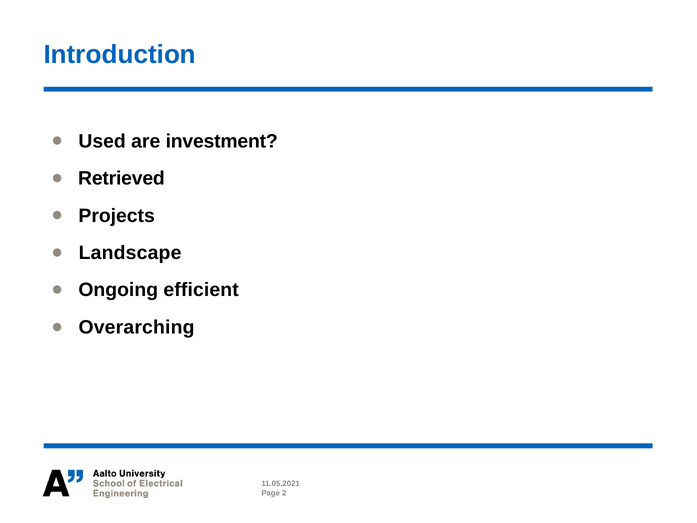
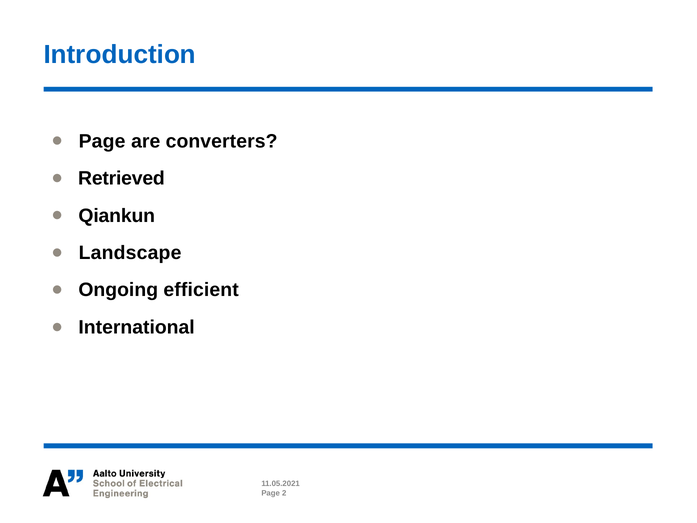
Used at (102, 141): Used -> Page
investment: investment -> converters
Projects: Projects -> Qiankun
Overarching: Overarching -> International
